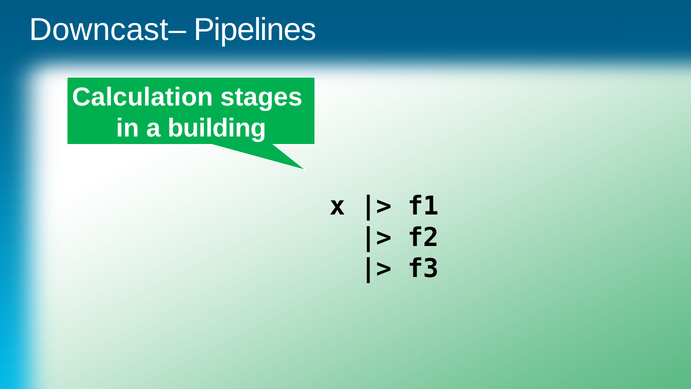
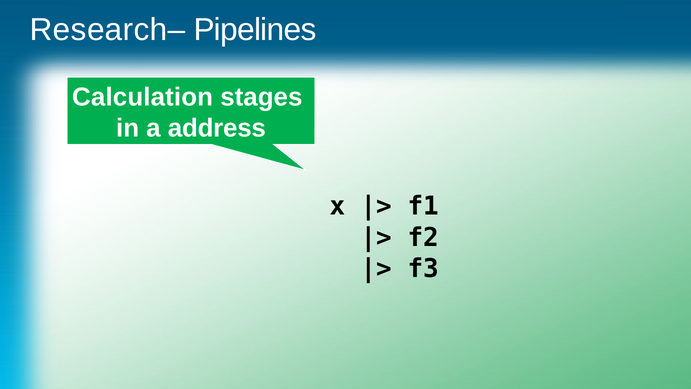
Downcast–: Downcast– -> Research–
building: building -> address
